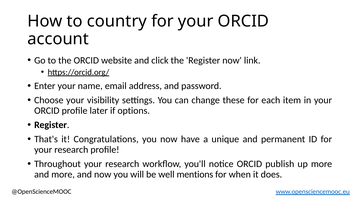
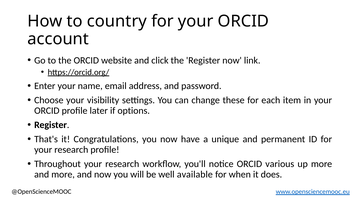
publish: publish -> various
mentions: mentions -> available
